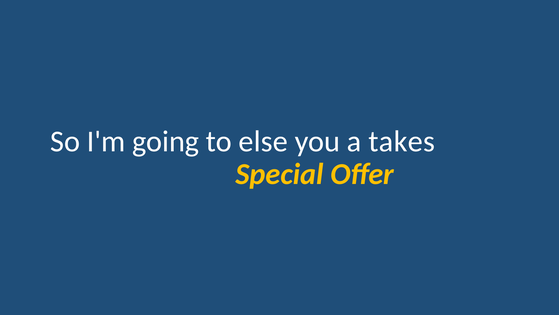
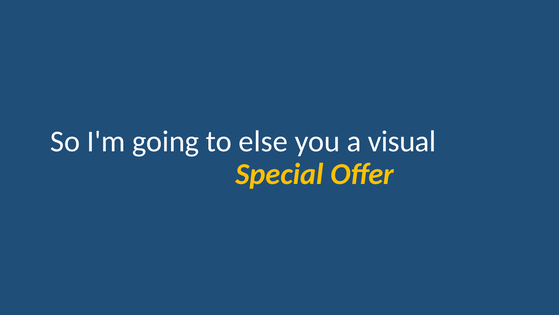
takes: takes -> visual
